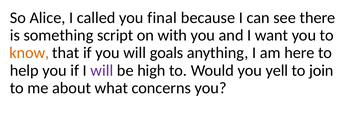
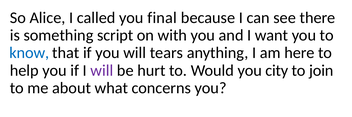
know colour: orange -> blue
goals: goals -> tears
high: high -> hurt
yell: yell -> city
